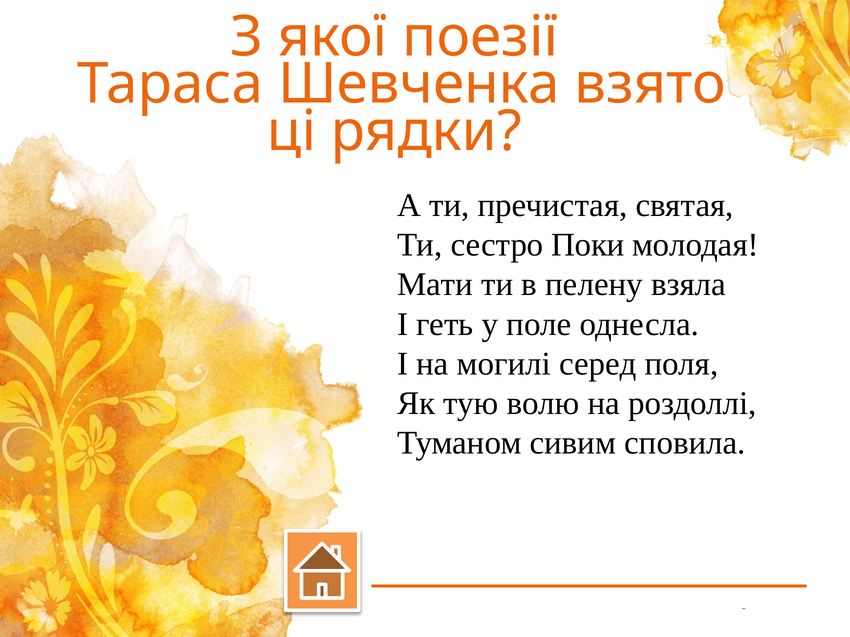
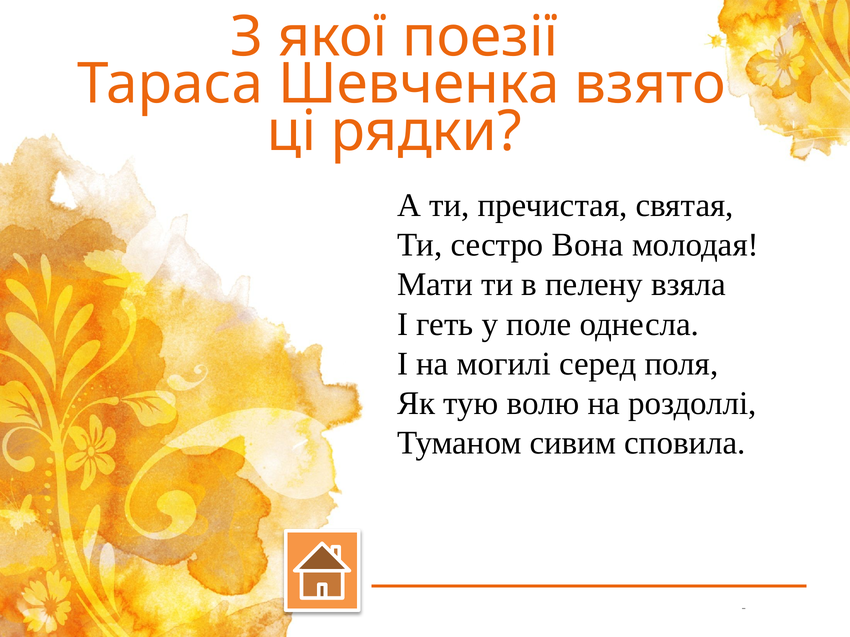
Поки: Поки -> Вона
